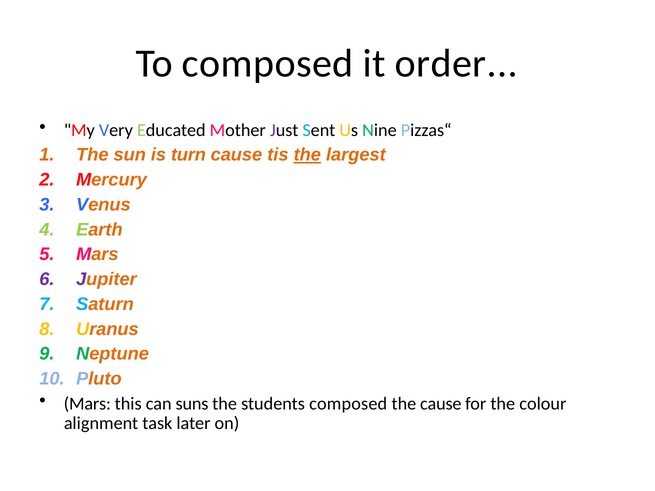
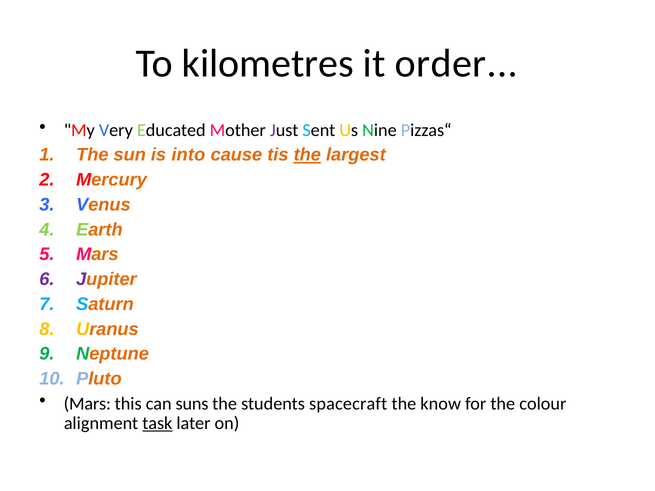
To composed: composed -> kilometres
turn: turn -> into
students composed: composed -> spacecraft
the cause: cause -> know
task underline: none -> present
